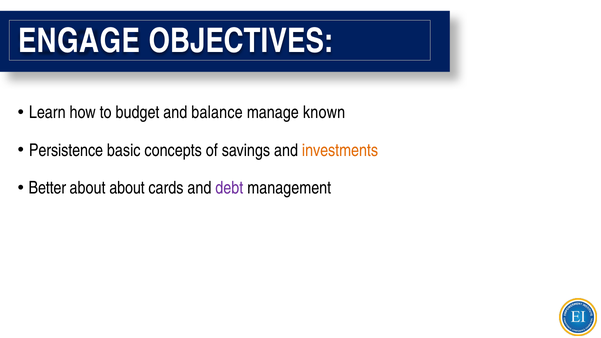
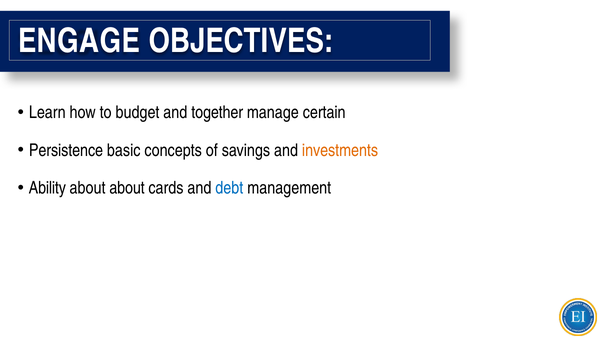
balance: balance -> together
known: known -> certain
Better: Better -> Ability
debt colour: purple -> blue
